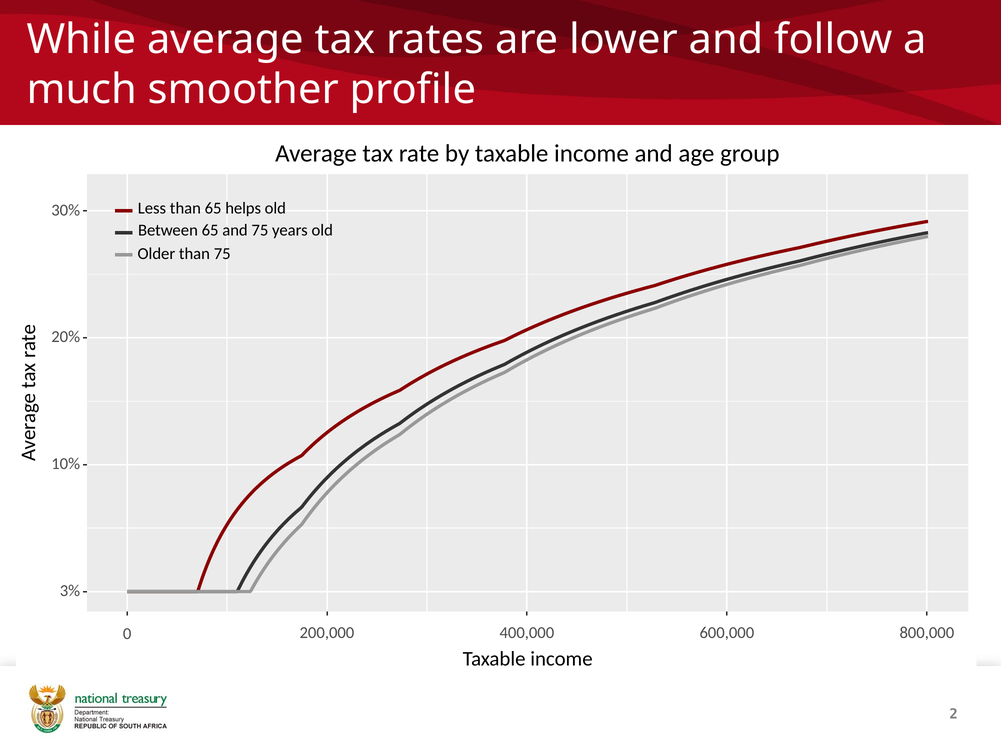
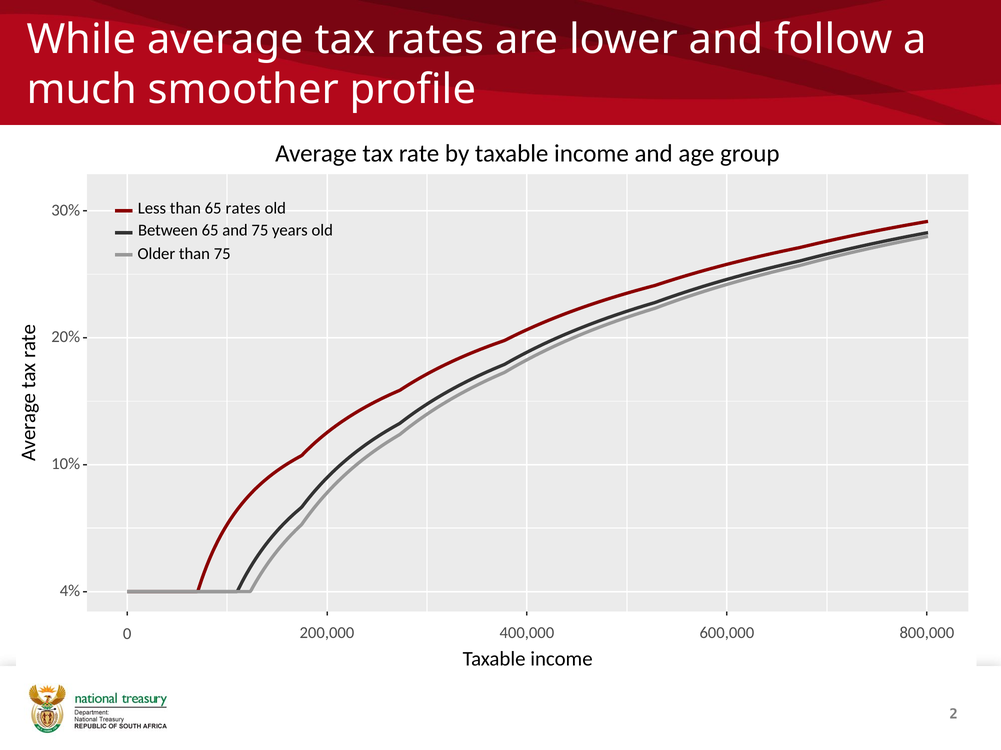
65 helps: helps -> rates
3%: 3% -> 4%
